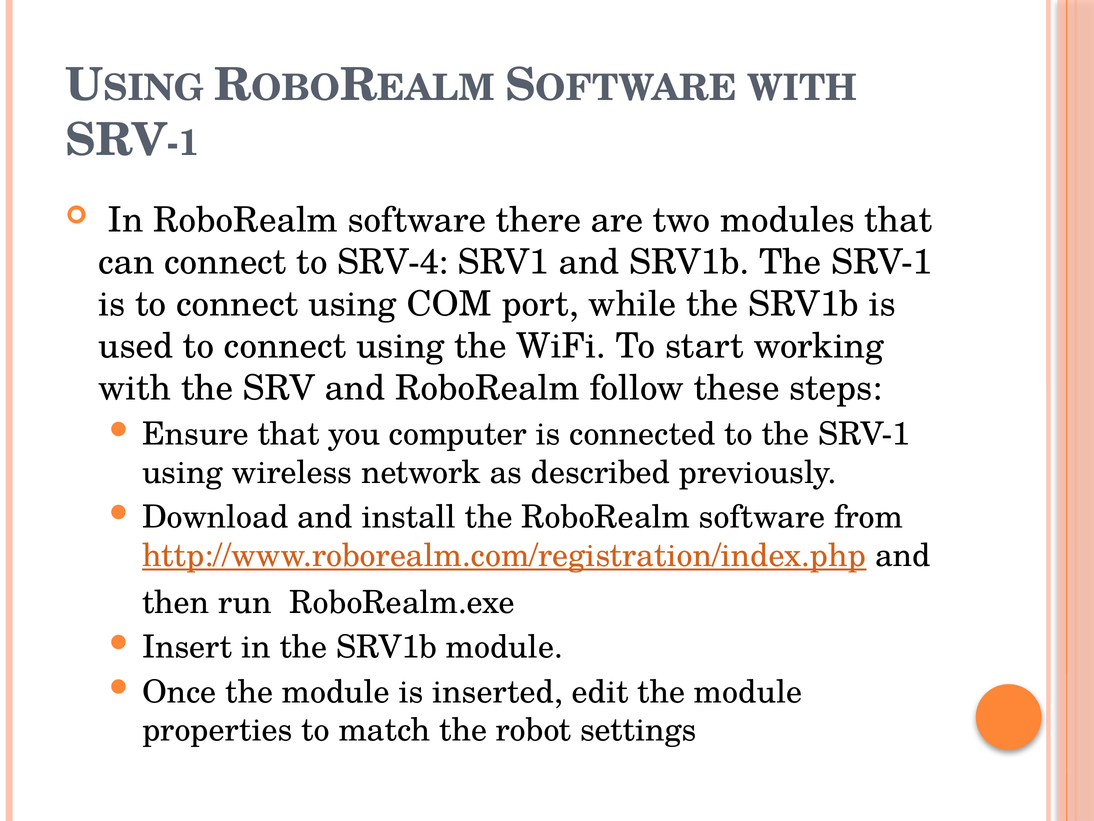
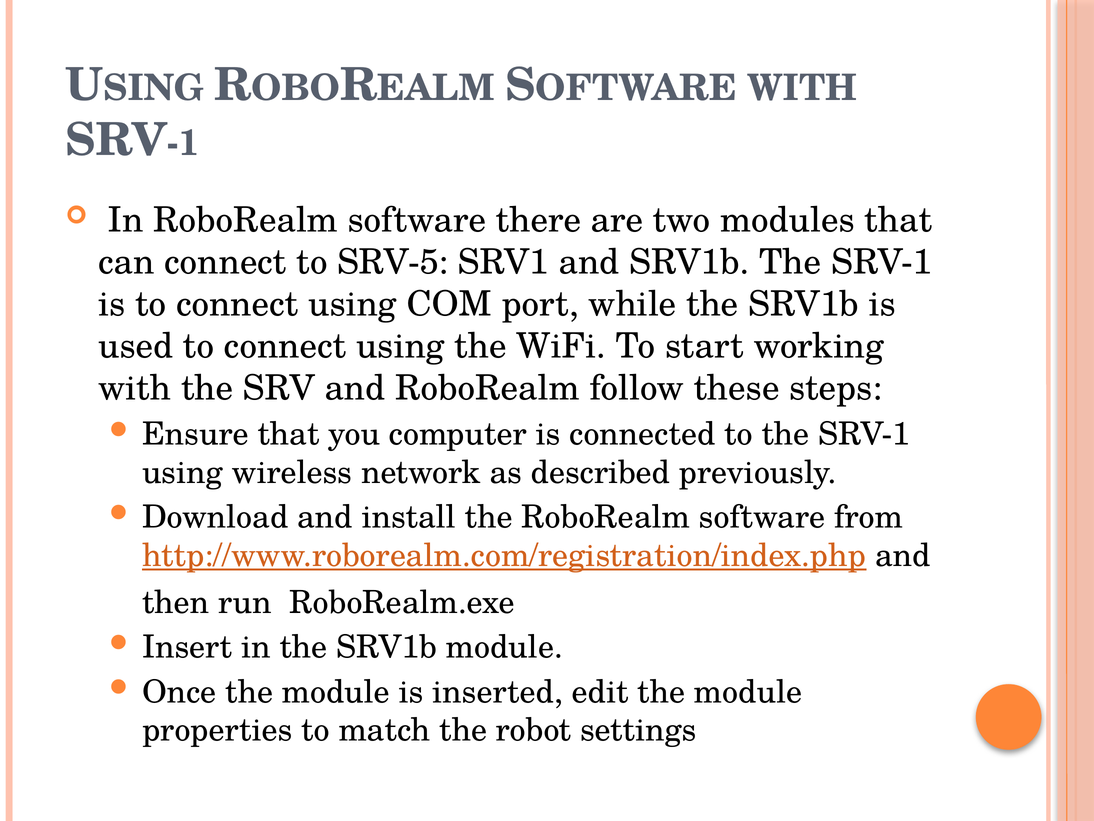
SRV-4: SRV-4 -> SRV-5
